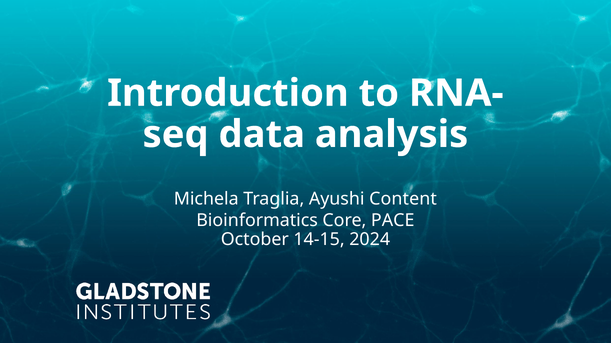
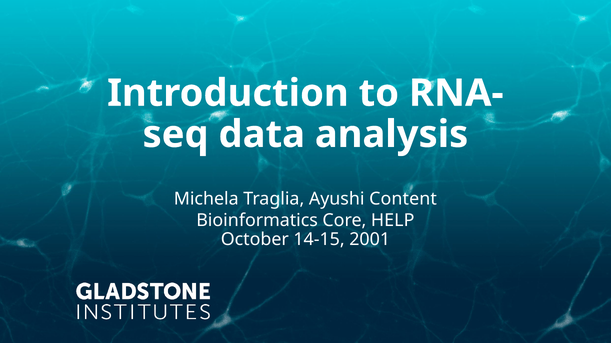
PACE: PACE -> HELP
2024: 2024 -> 2001
